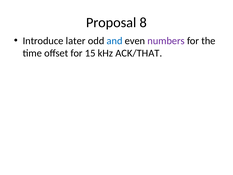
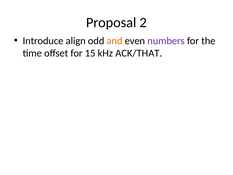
8: 8 -> 2
later: later -> align
and colour: blue -> orange
